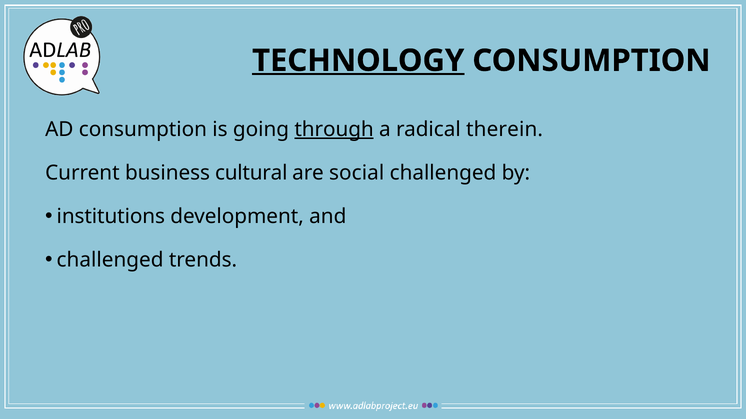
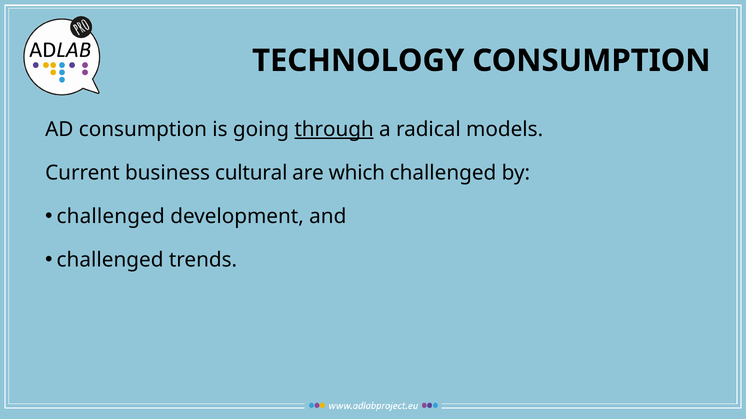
TECHNOLOGY underline: present -> none
therein: therein -> models
social: social -> which
institutions at (111, 217): institutions -> challenged
